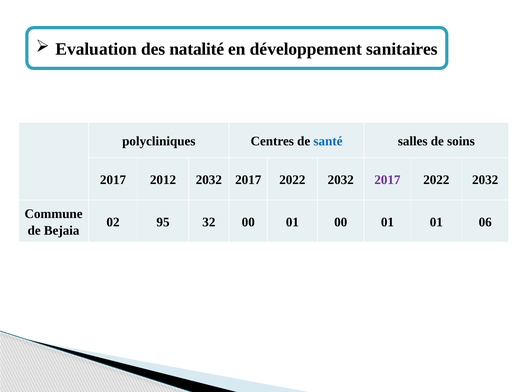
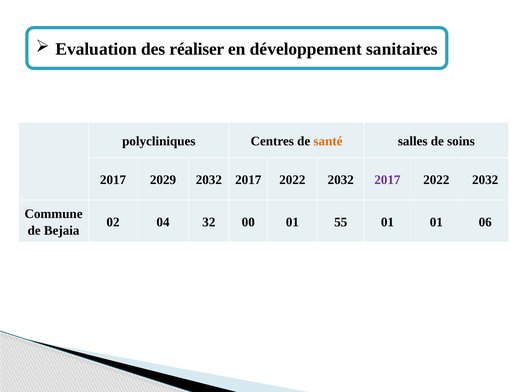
natalité: natalité -> réaliser
santé colour: blue -> orange
2012: 2012 -> 2029
95: 95 -> 04
01 00: 00 -> 55
